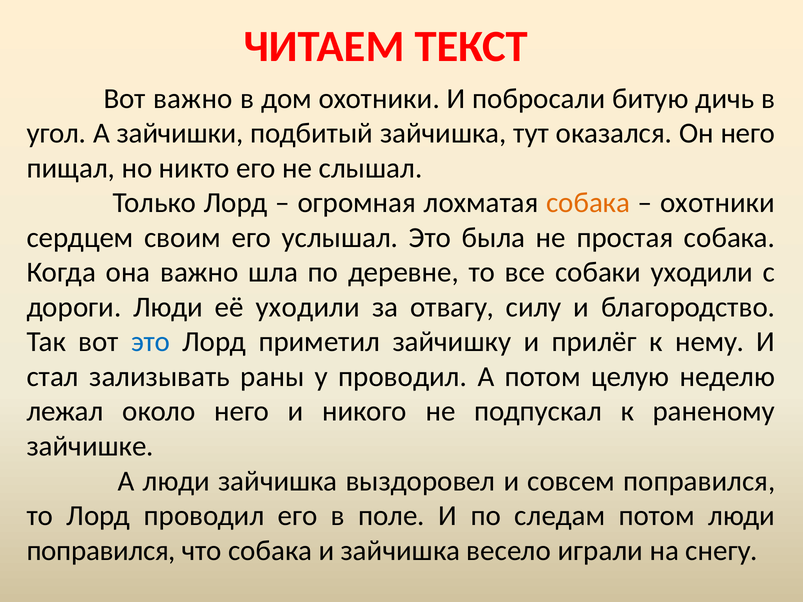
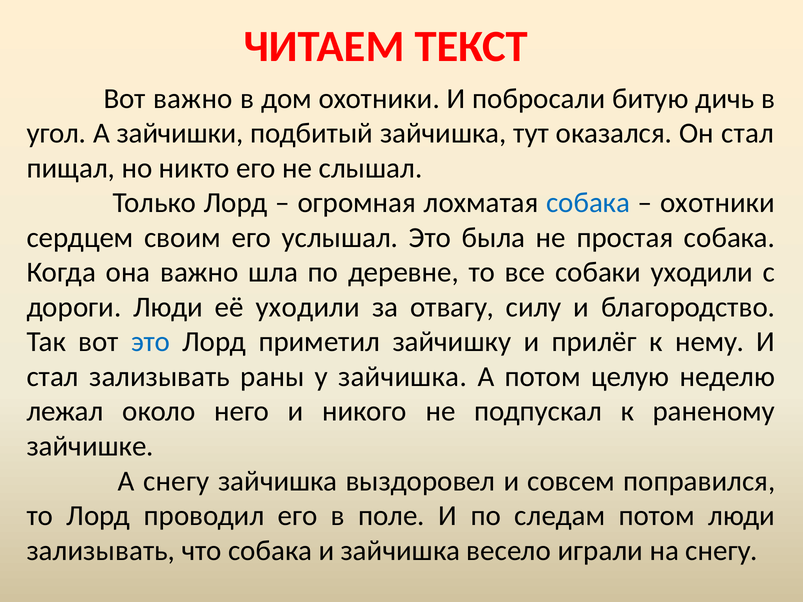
Он него: него -> стал
собака at (588, 203) colour: orange -> blue
у проводил: проводил -> зайчишка
А люди: люди -> снегу
поправился at (101, 551): поправился -> зализывать
